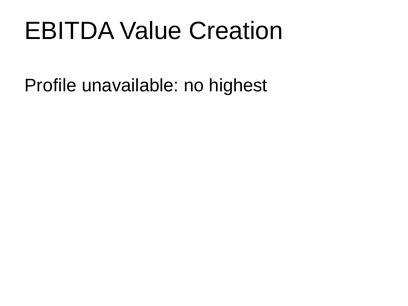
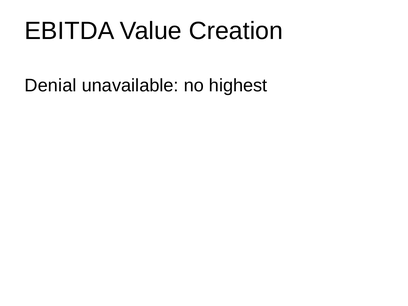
Profile: Profile -> Denial
